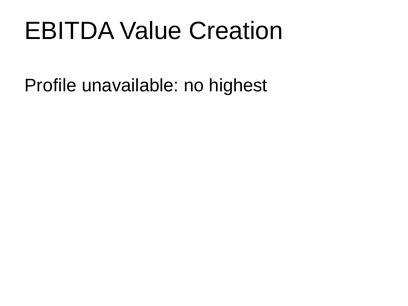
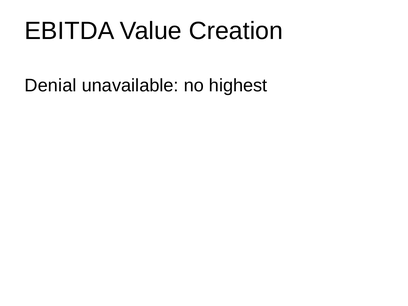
Profile: Profile -> Denial
